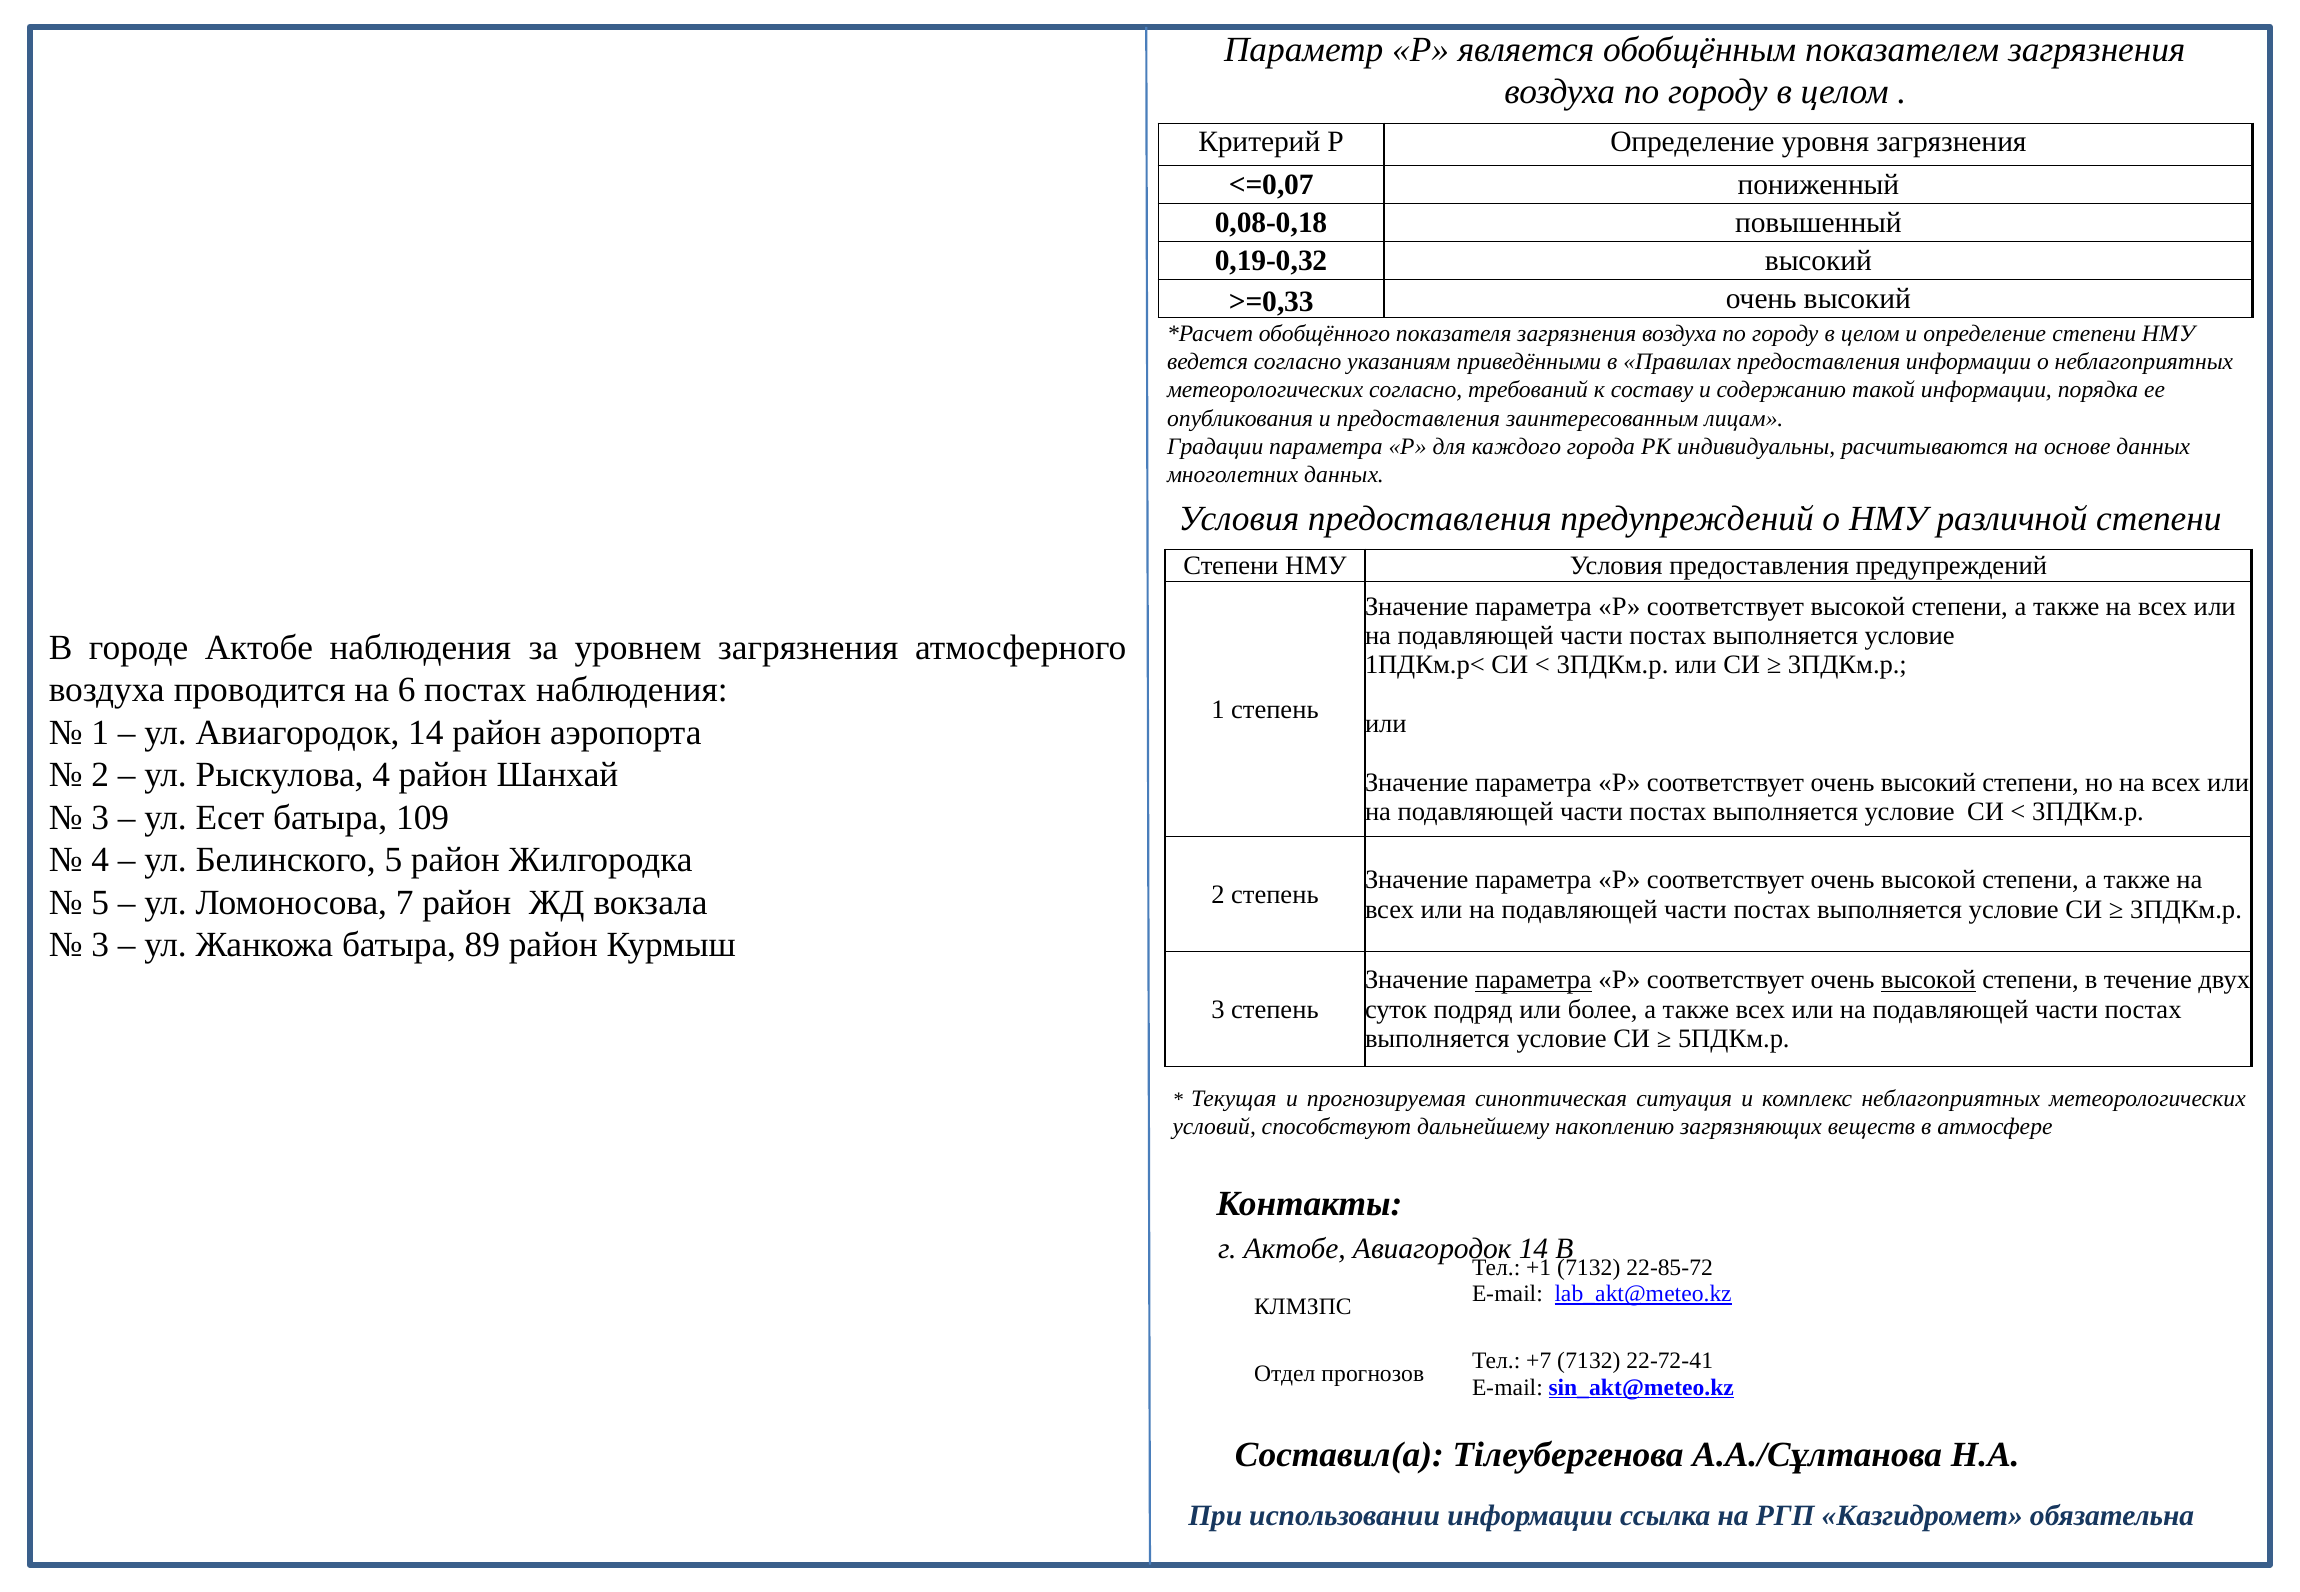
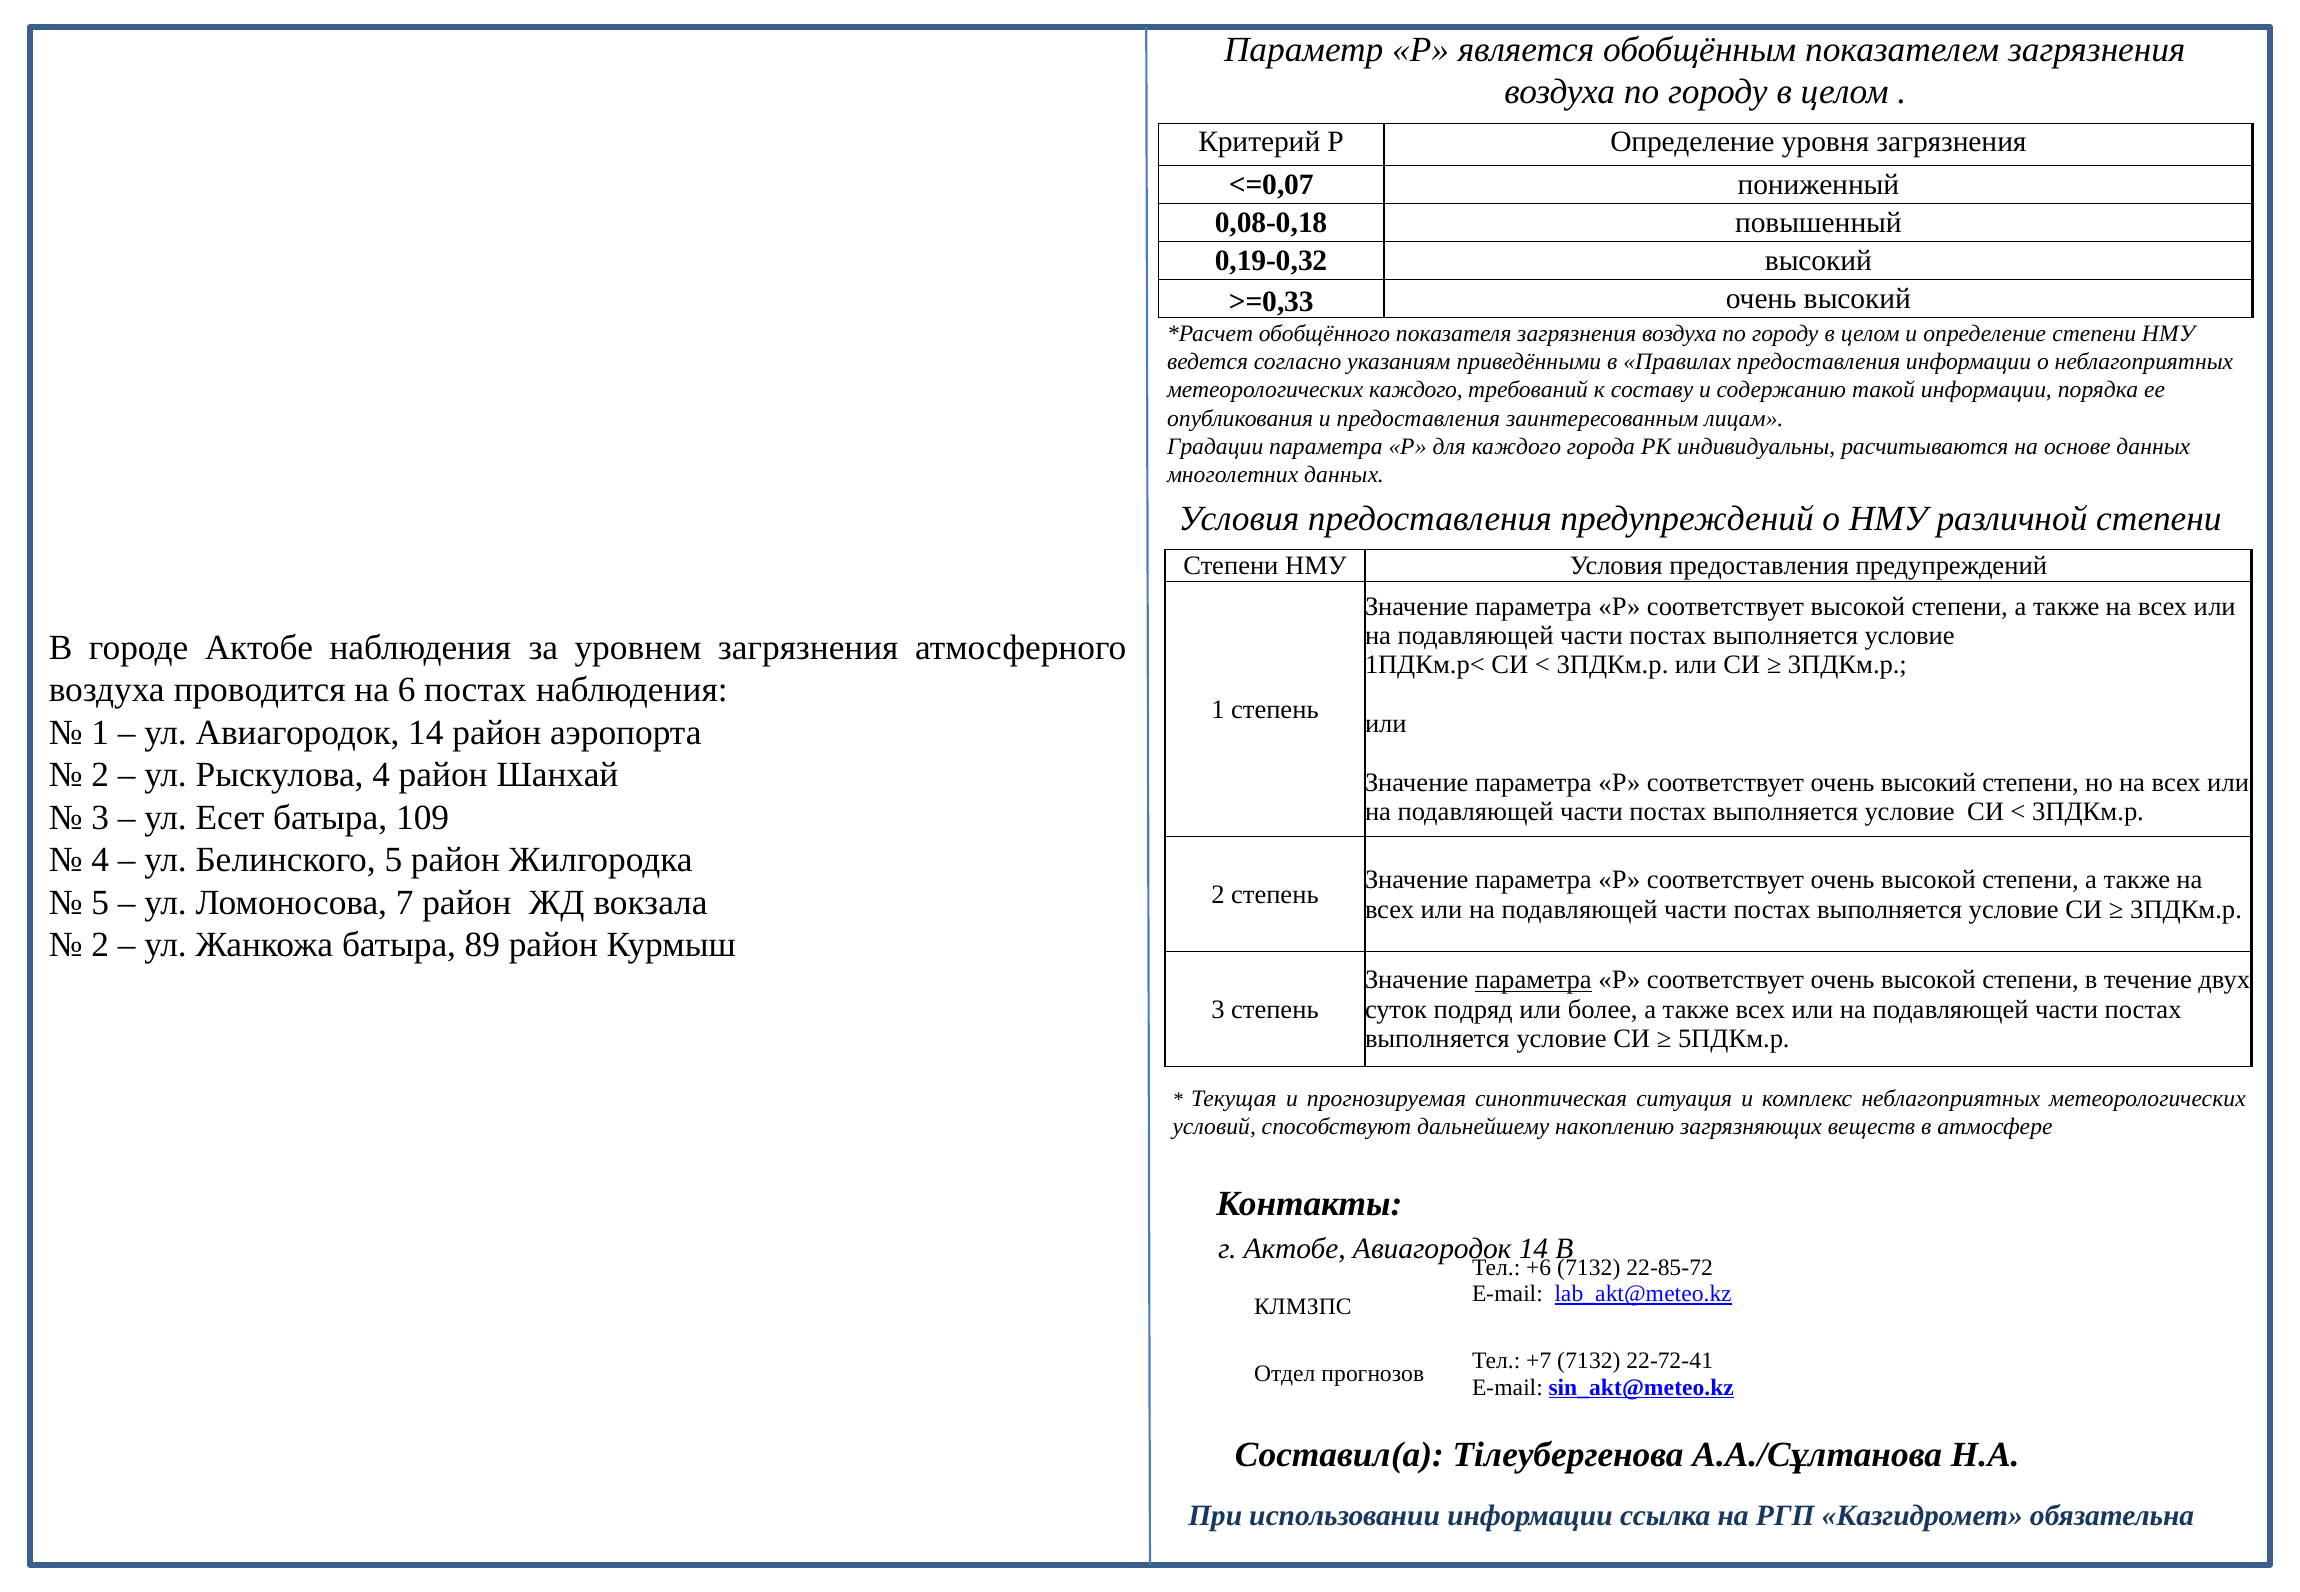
метеорологических согласно: согласно -> каждого
3 at (100, 945): 3 -> 2
высокой at (1929, 980) underline: present -> none
+1: +1 -> +6
